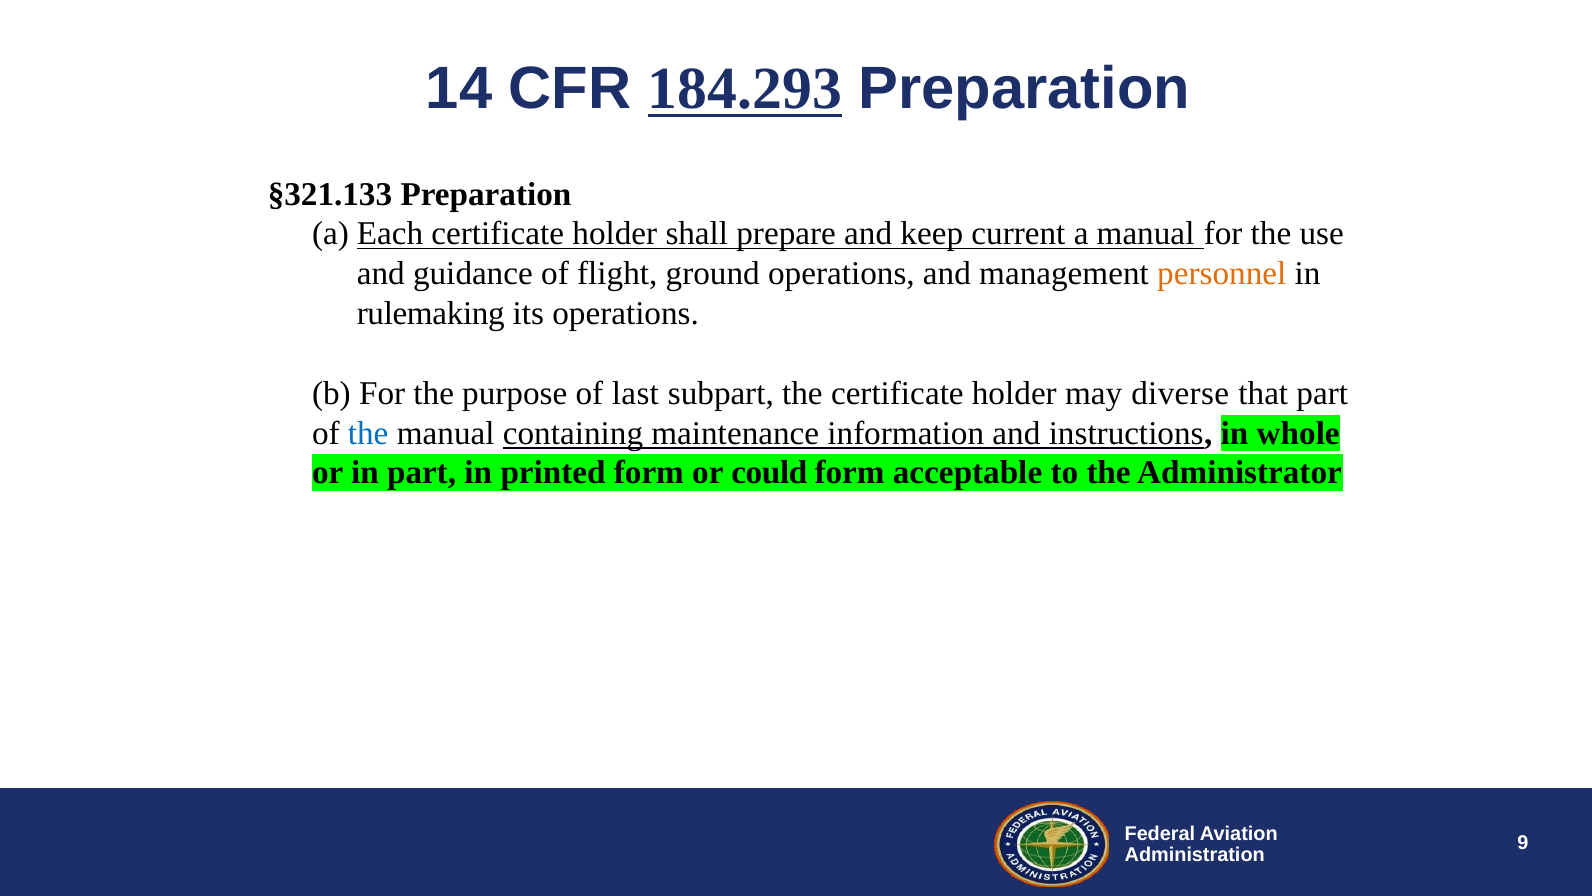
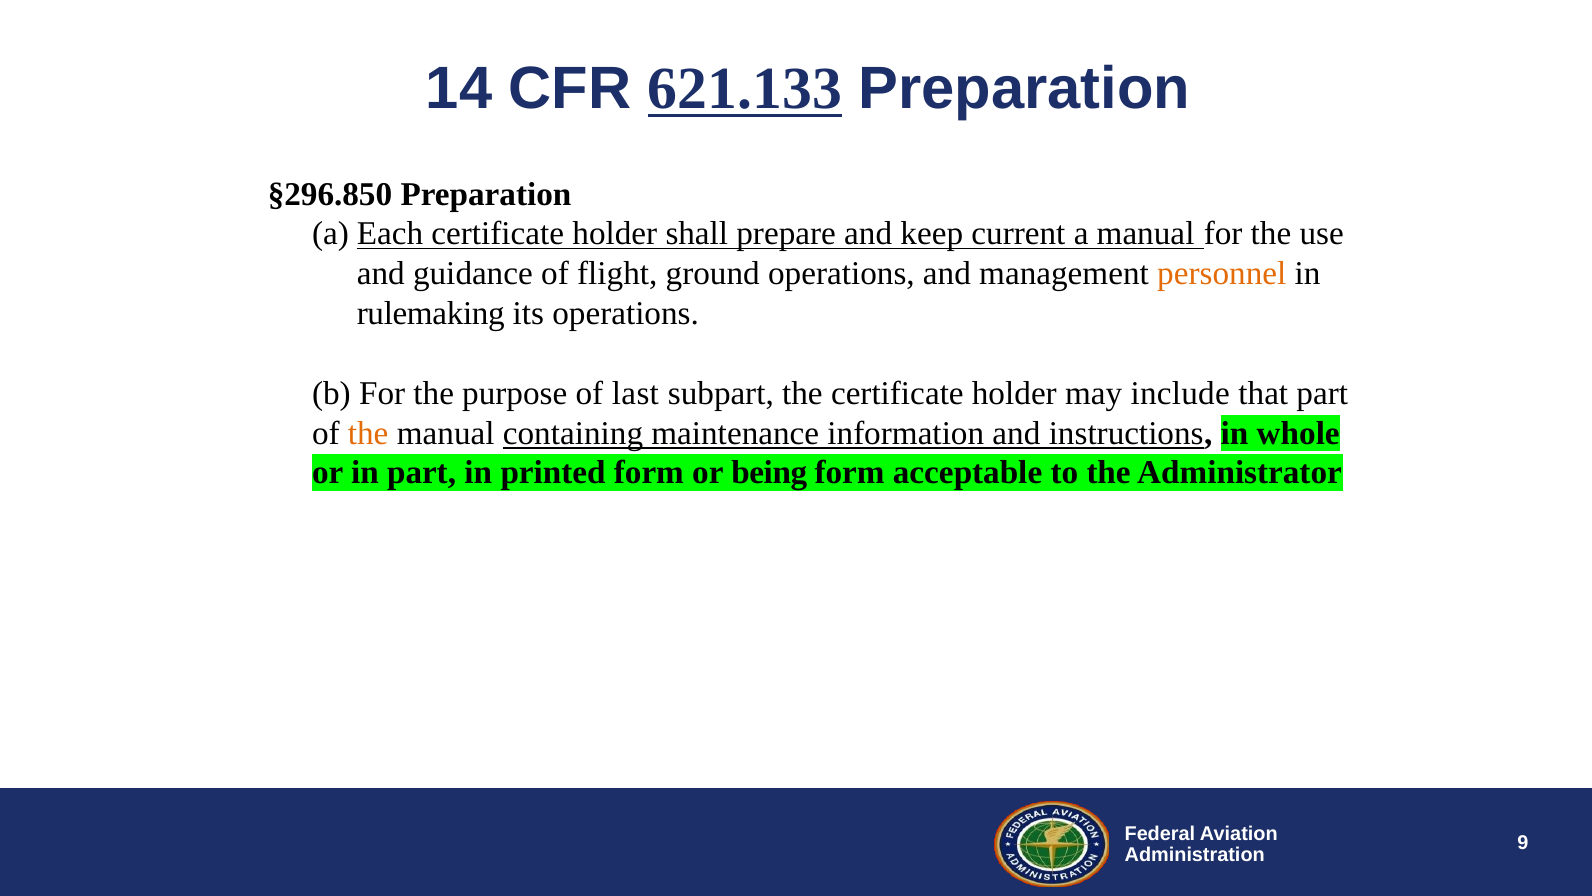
184.293: 184.293 -> 621.133
§321.133: §321.133 -> §296.850
diverse: diverse -> include
the at (368, 433) colour: blue -> orange
could: could -> being
